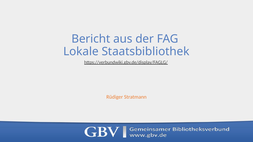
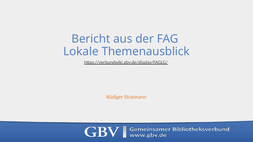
Staatsbibliothek: Staatsbibliothek -> Themenausblick
